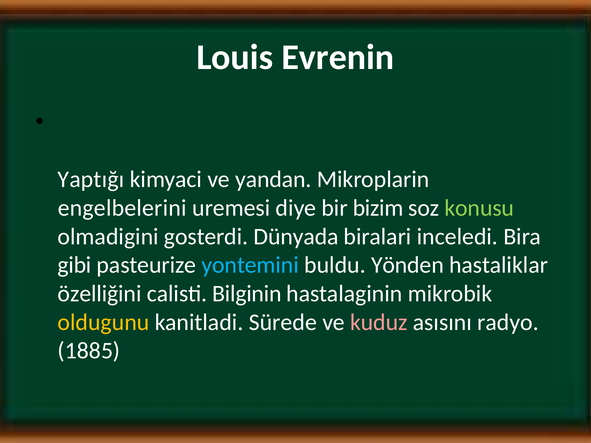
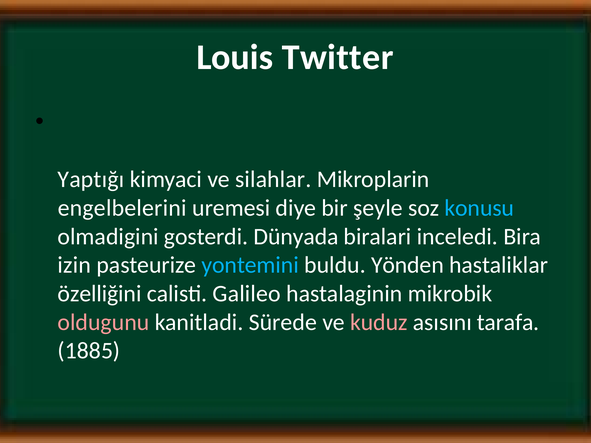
Evrenin: Evrenin -> Twitter
yandan: yandan -> silahlar
bizim: bizim -> şeyle
konusu colour: light green -> light blue
gibi: gibi -> izin
Bilginin: Bilginin -> Galileo
oldugunu colour: yellow -> pink
radyo: radyo -> tarafa
